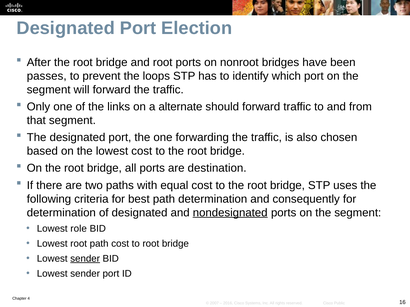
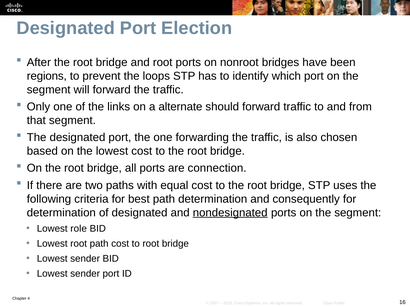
passes: passes -> regions
destination: destination -> connection
sender at (85, 259) underline: present -> none
